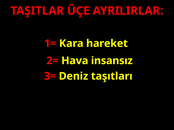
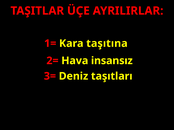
hareket: hareket -> taşıtına
